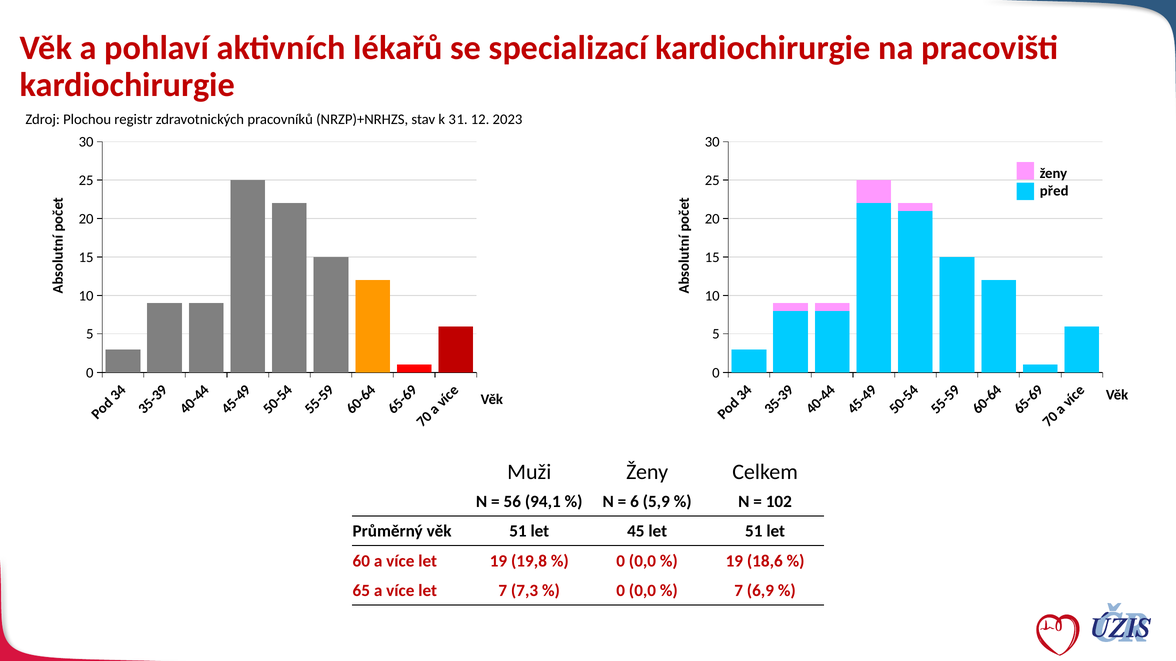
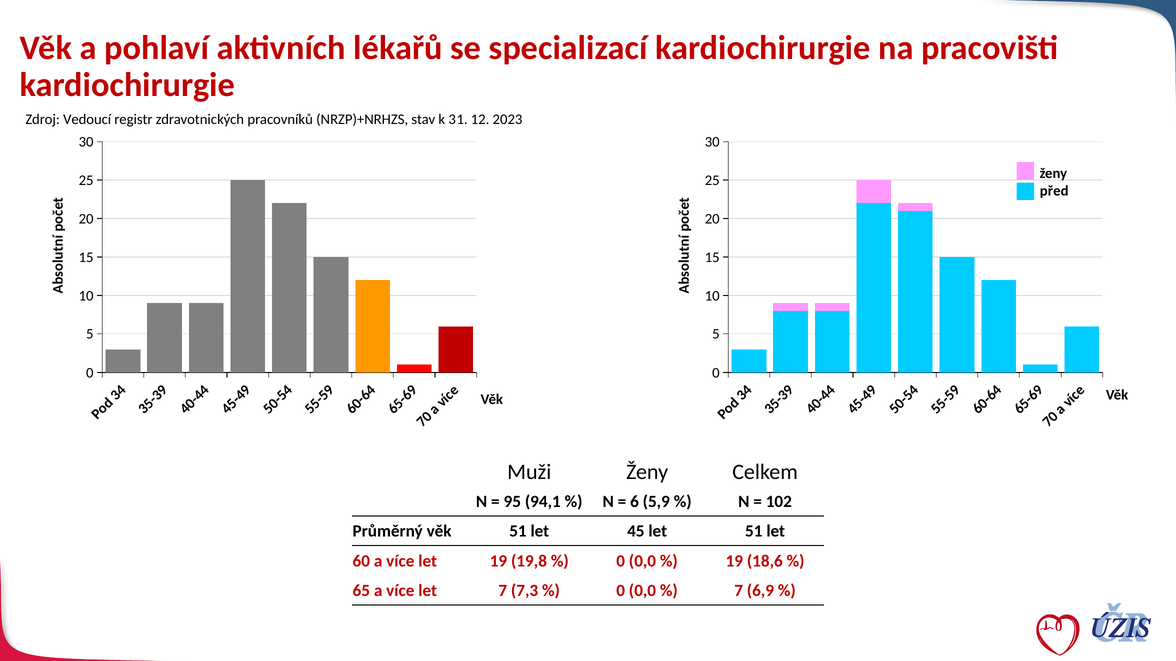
Plochou: Plochou -> Vedoucí
56: 56 -> 95
